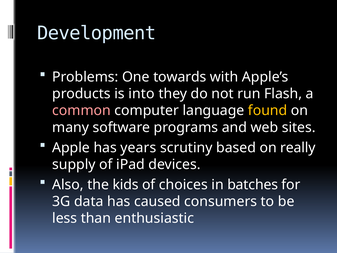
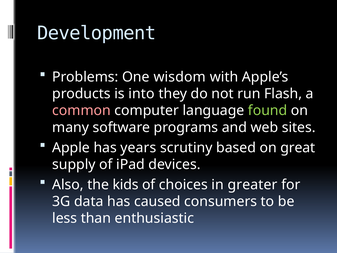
towards: towards -> wisdom
found colour: yellow -> light green
really: really -> great
batches: batches -> greater
